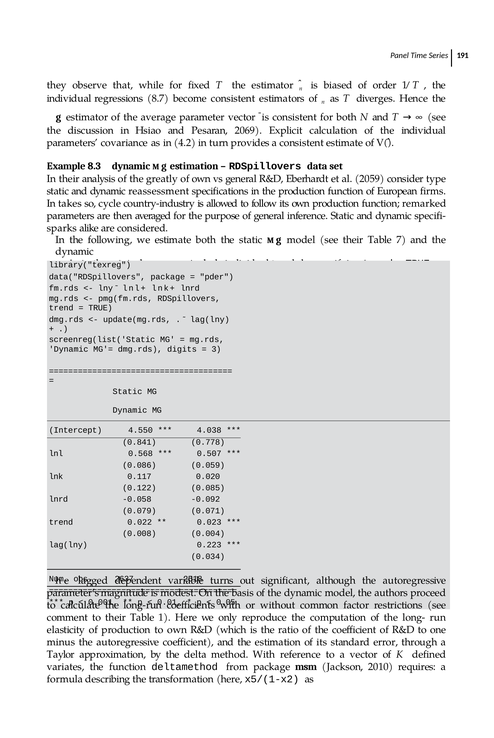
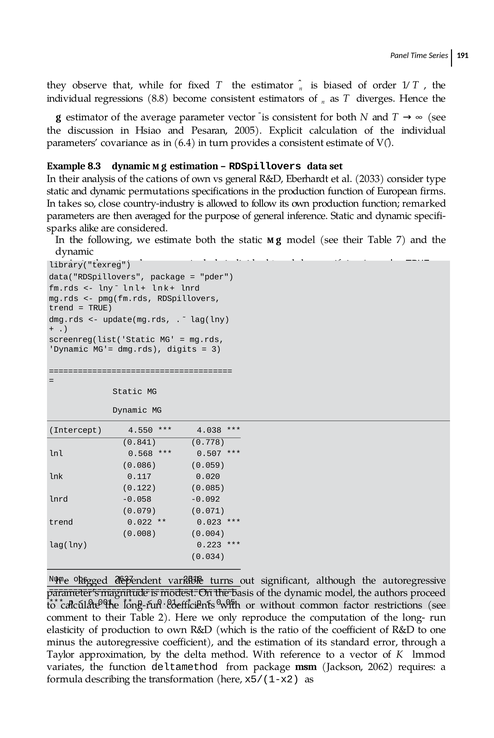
8.7: 8.7 -> 8.8
2069: 2069 -> 2005
4.2: 4.2 -> 6.4
greatly: greatly -> cations
2059: 2059 -> 2033
reassessment: reassessment -> permutations
cycle: cycle -> close
1: 1 -> 2
deﬁned: deﬁned -> lmmod
2010: 2010 -> 2062
